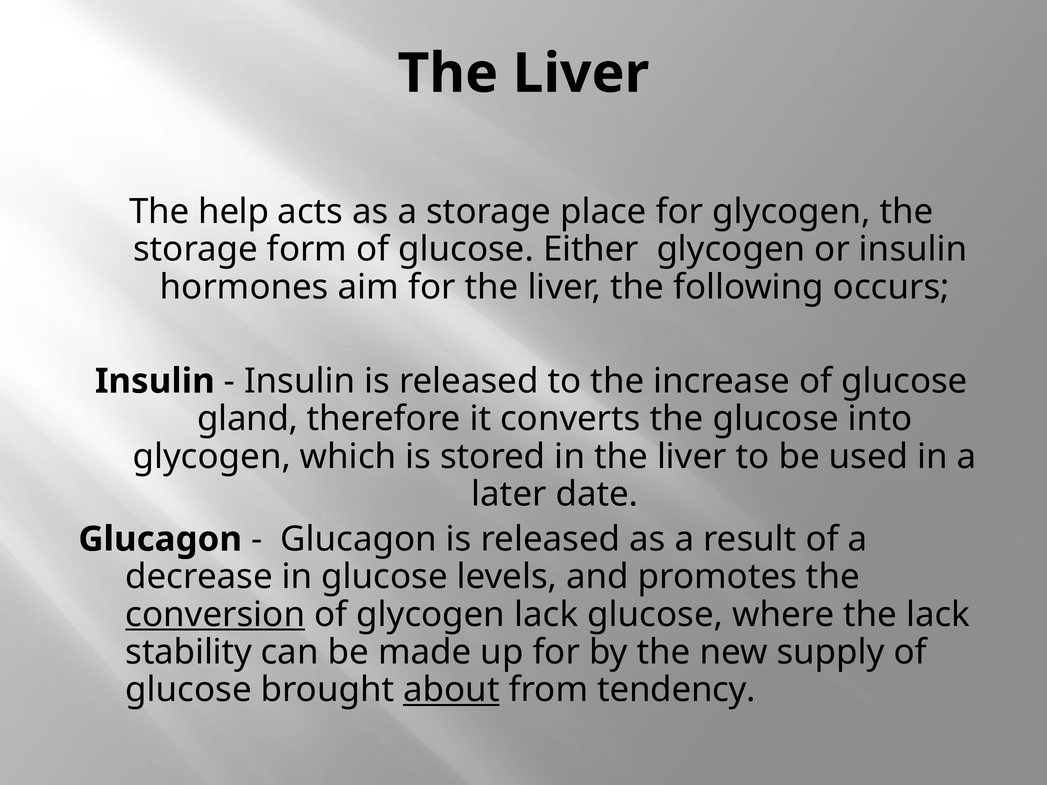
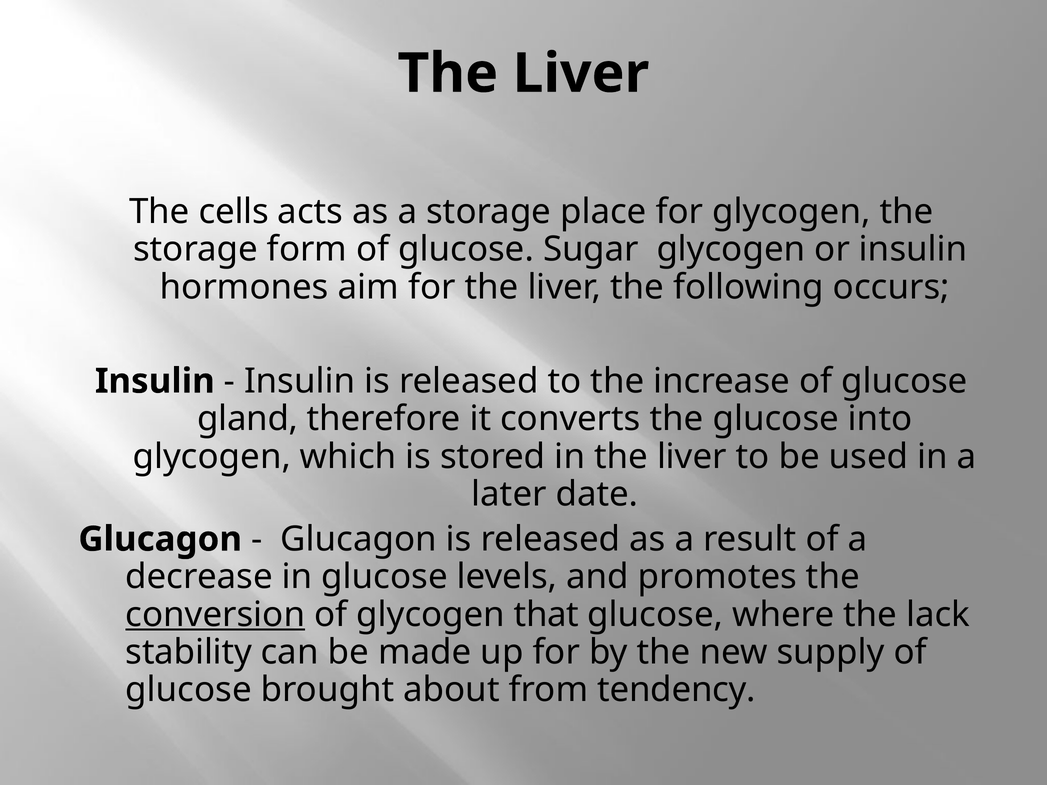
help: help -> cells
Either: Either -> Sugar
glycogen lack: lack -> that
about underline: present -> none
